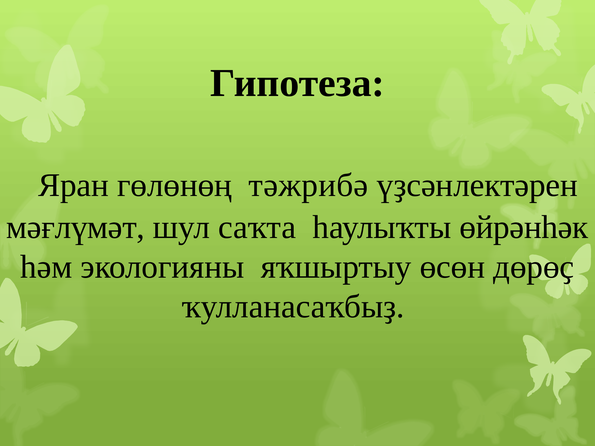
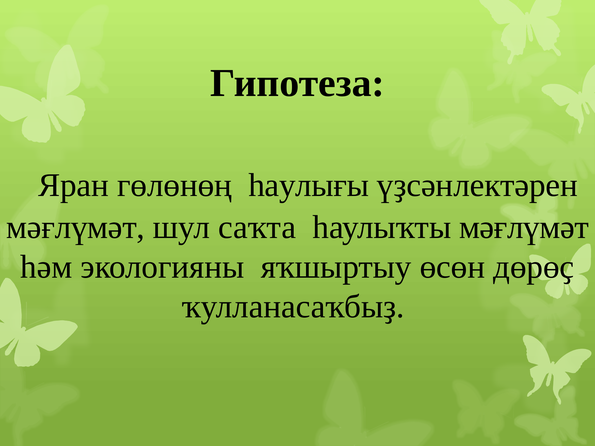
тәжрибә: тәжрибә -> һаулығы
һаулыҡты өйрәнһәк: өйрәнһәк -> мәғлүмәт
